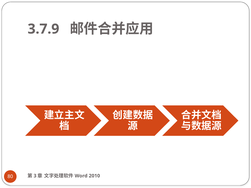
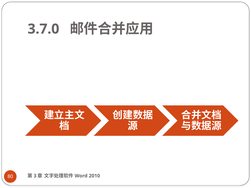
3.7.9: 3.7.9 -> 3.7.0
